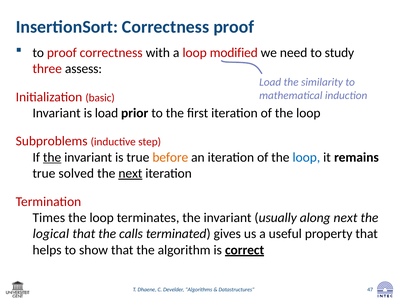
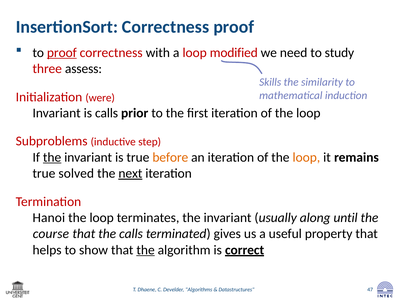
proof at (62, 53) underline: none -> present
Load at (270, 82): Load -> Skills
basic: basic -> were
is load: load -> calls
loop at (306, 157) colour: blue -> orange
Times: Times -> Hanoi
along next: next -> until
logical: logical -> course
the at (146, 250) underline: none -> present
